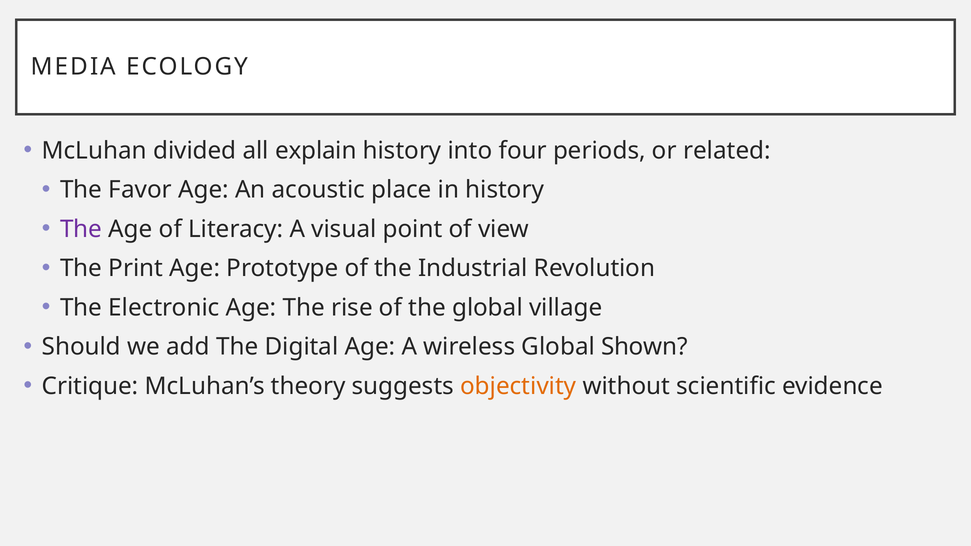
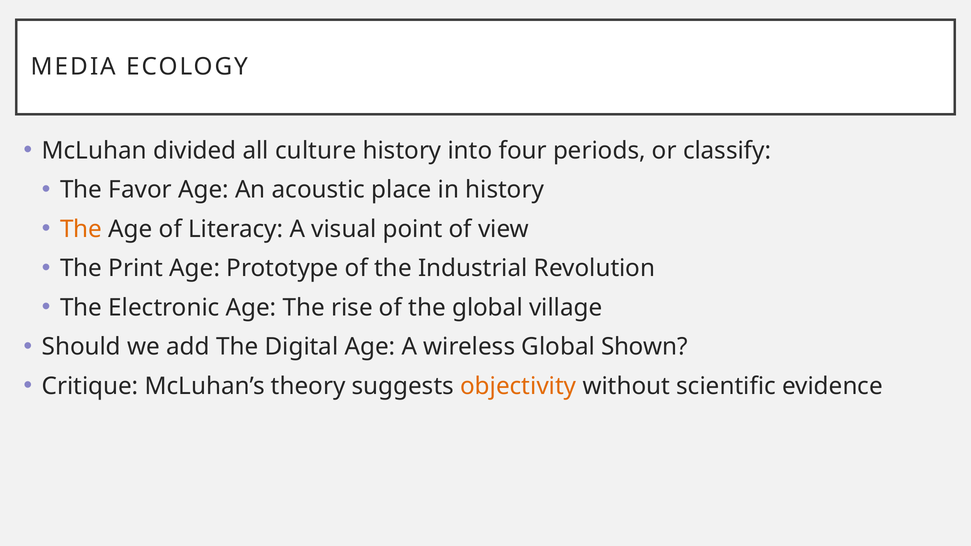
explain: explain -> culture
related: related -> classify
The at (81, 229) colour: purple -> orange
